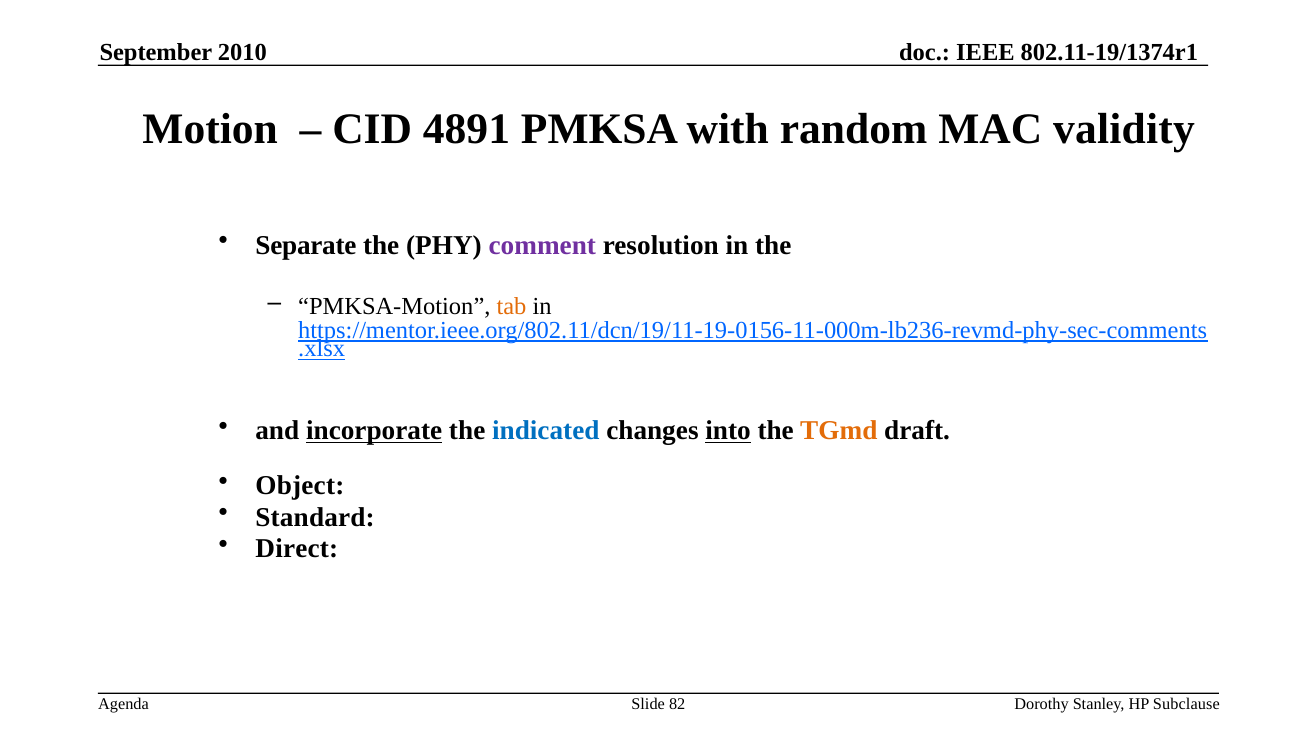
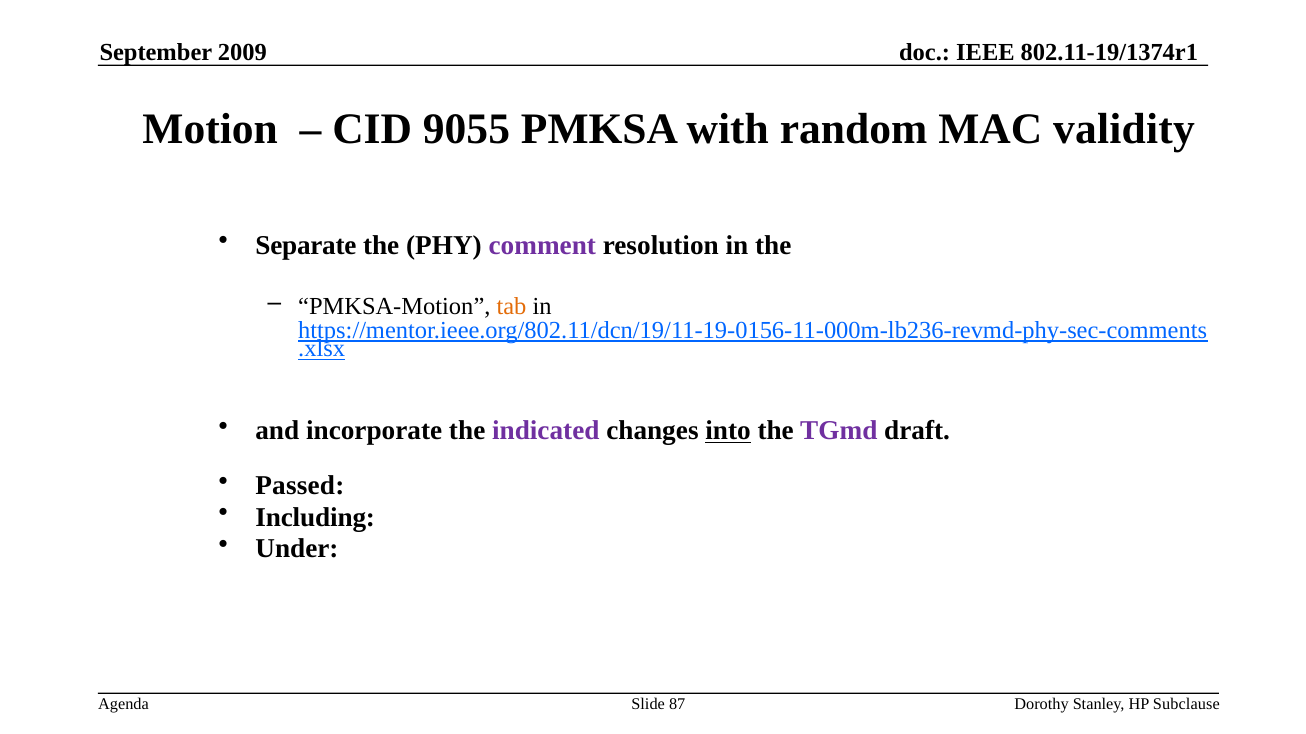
2010: 2010 -> 2009
4891: 4891 -> 9055
incorporate underline: present -> none
indicated colour: blue -> purple
TGmd colour: orange -> purple
Object: Object -> Passed
Standard: Standard -> Including
Direct: Direct -> Under
82: 82 -> 87
